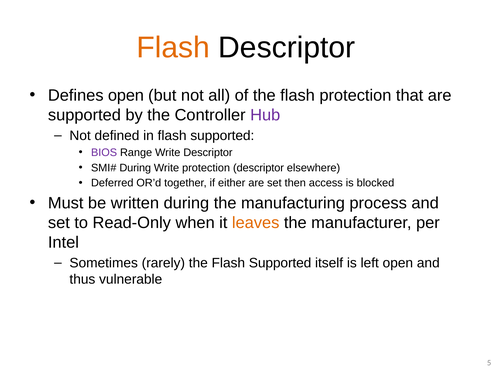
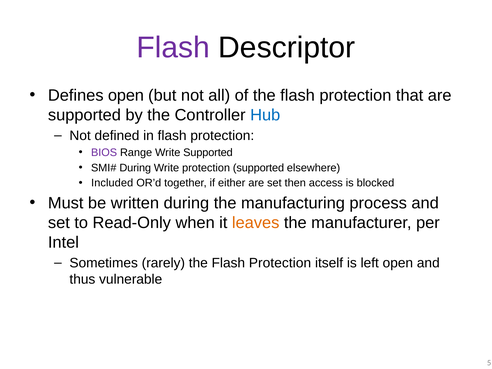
Flash at (173, 48) colour: orange -> purple
Hub colour: purple -> blue
in flash supported: supported -> protection
Write Descriptor: Descriptor -> Supported
protection descriptor: descriptor -> supported
Deferred: Deferred -> Included
rarely the Flash Supported: Supported -> Protection
